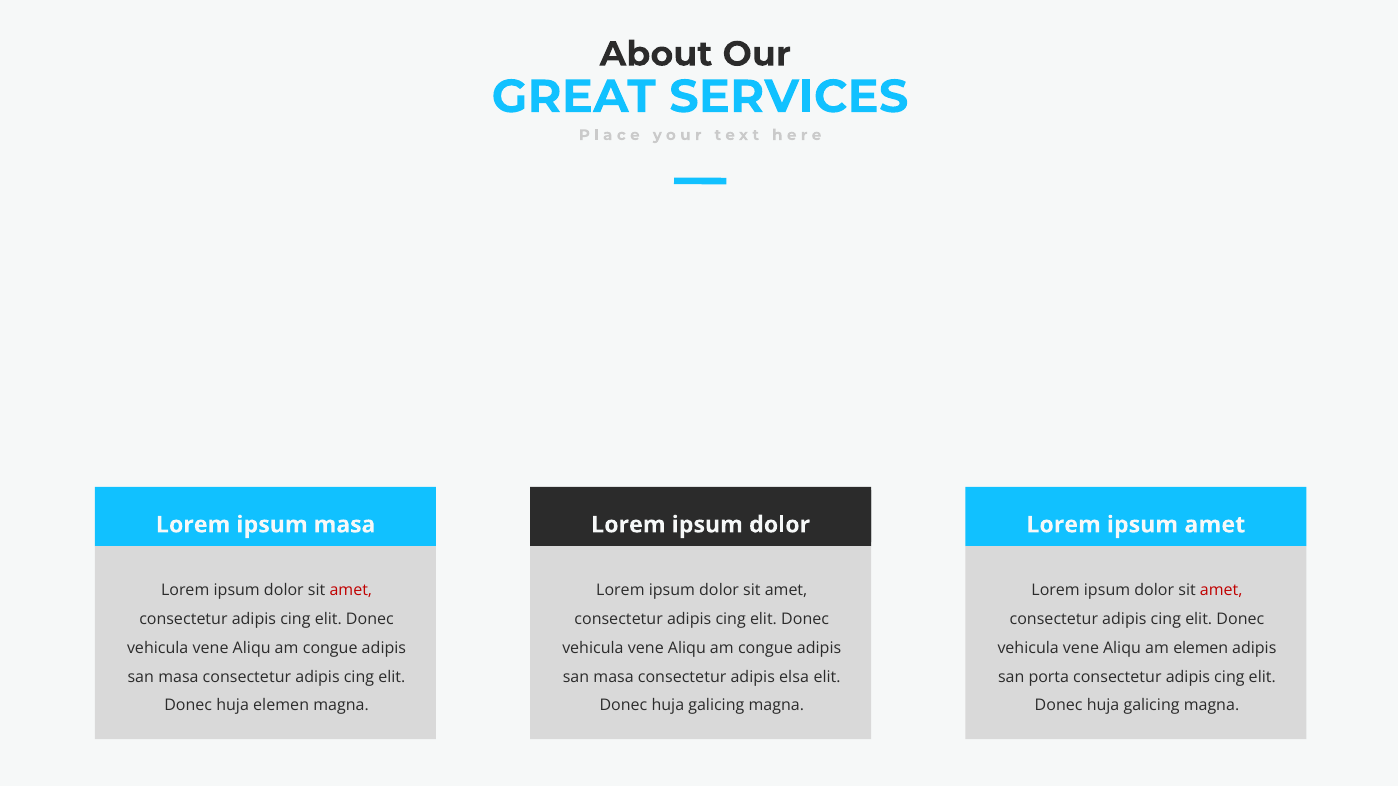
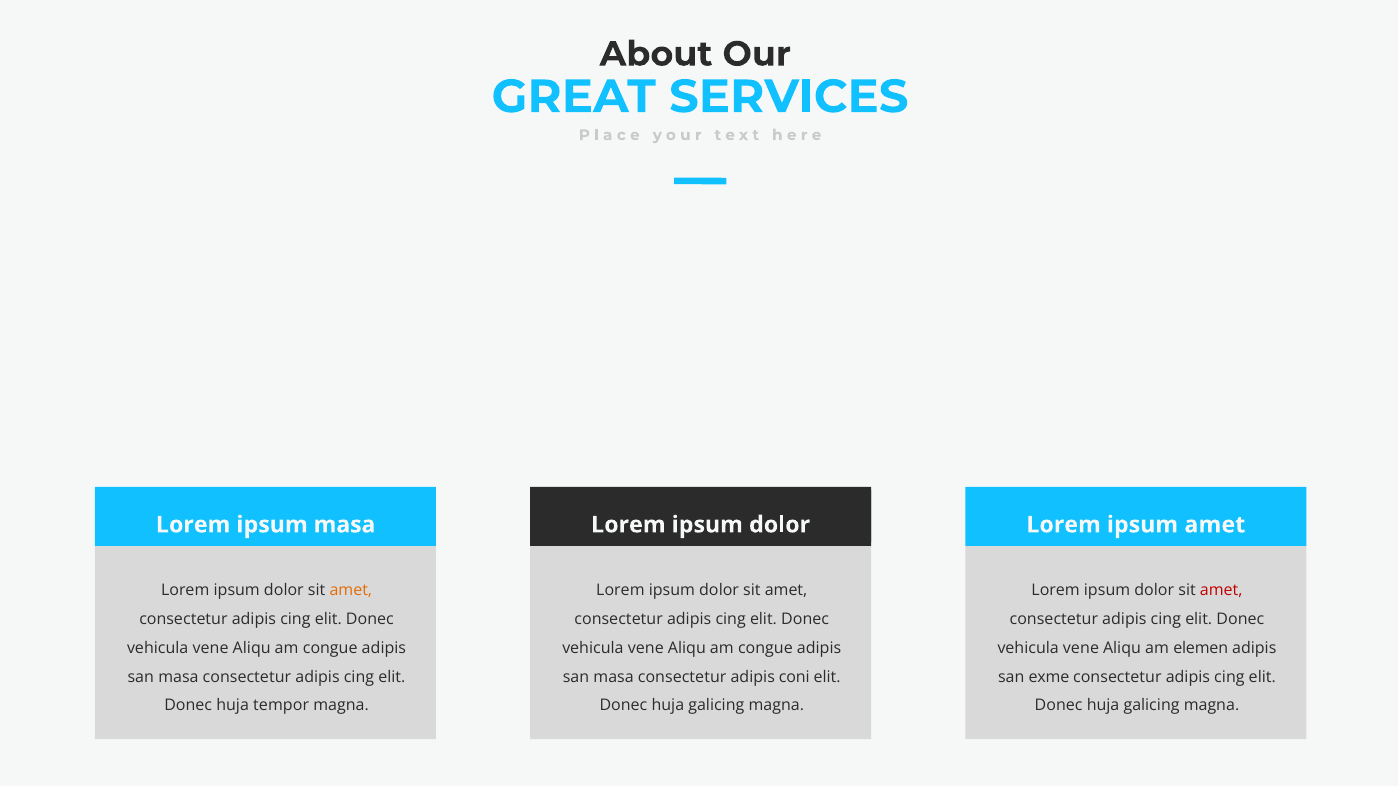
amet at (351, 591) colour: red -> orange
elsa: elsa -> coni
porta: porta -> exme
huja elemen: elemen -> tempor
